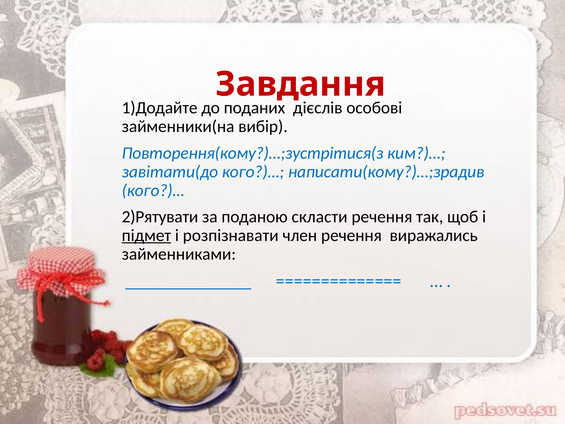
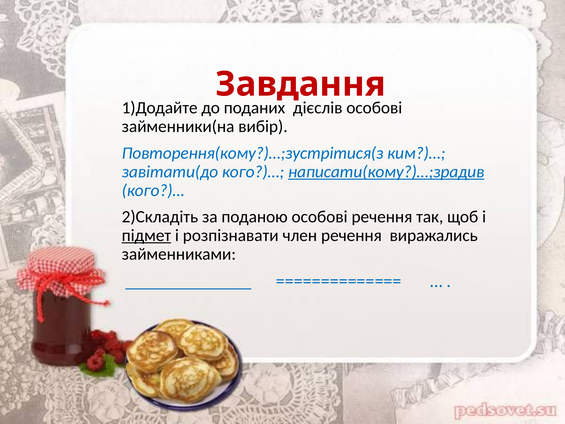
написати(кому?)…;зрадив underline: none -> present
2)Рятувати: 2)Рятувати -> 2)Складіть
поданою скласти: скласти -> особові
